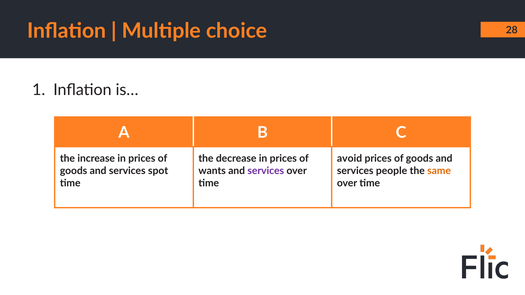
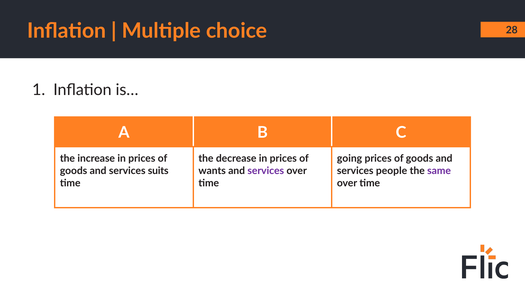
avoid: avoid -> going
spot: spot -> suits
same colour: orange -> purple
